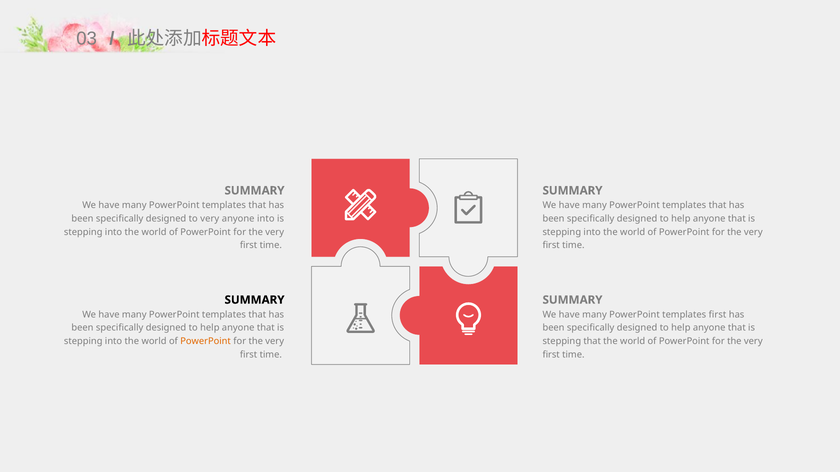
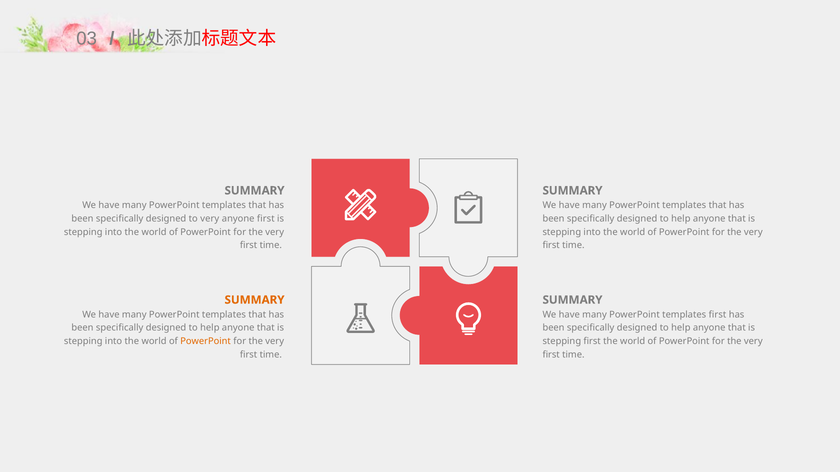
anyone into: into -> first
SUMMARY at (255, 300) colour: black -> orange
stepping that: that -> first
